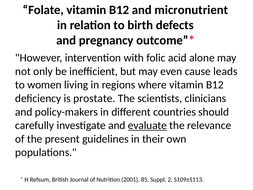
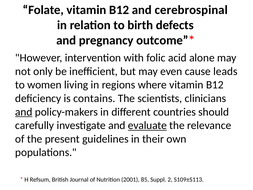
micronutrient: micronutrient -> cerebrospinal
prostate: prostate -> contains
and at (24, 112) underline: none -> present
